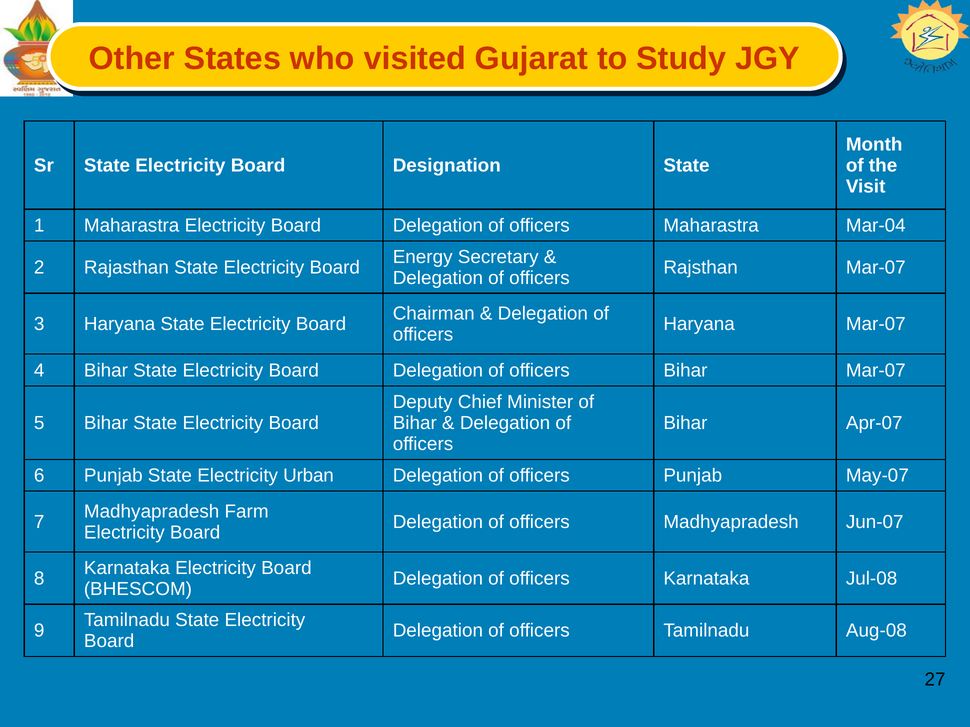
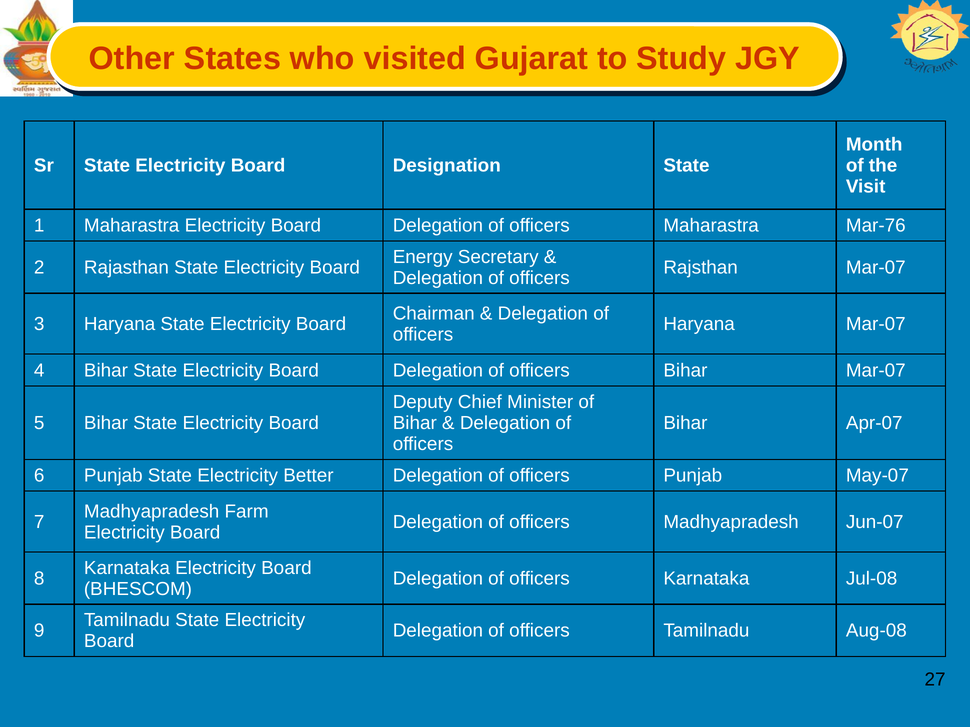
Mar-04: Mar-04 -> Mar-76
Urban: Urban -> Better
